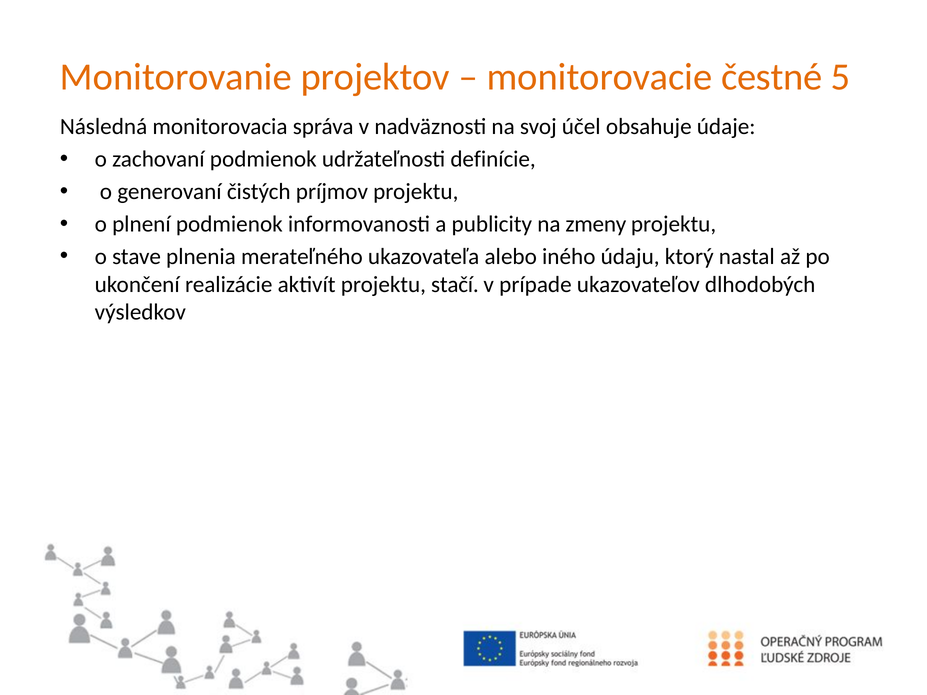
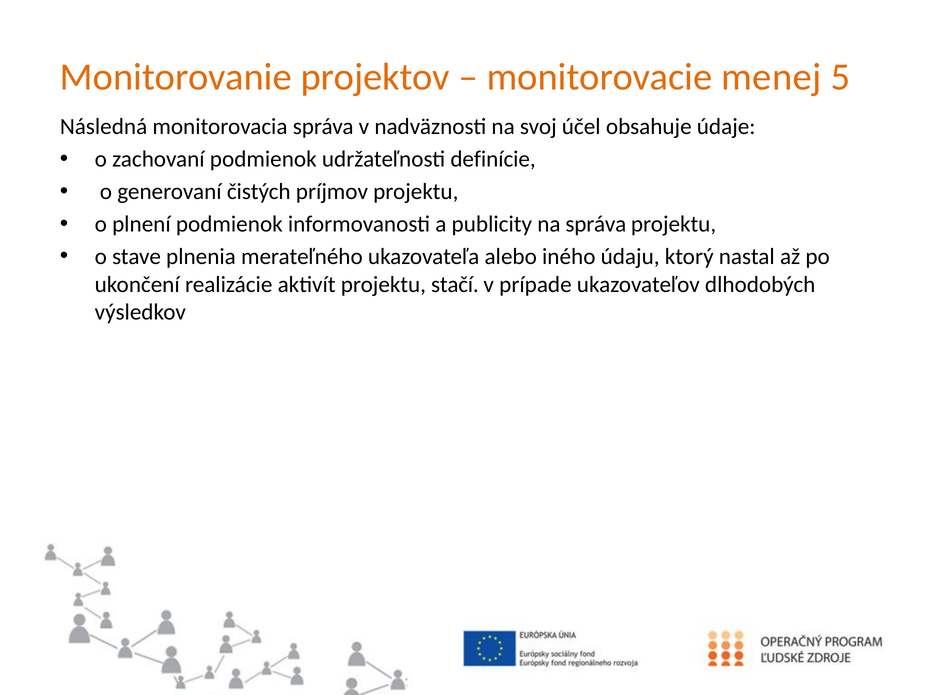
čestné: čestné -> menej
na zmeny: zmeny -> správa
